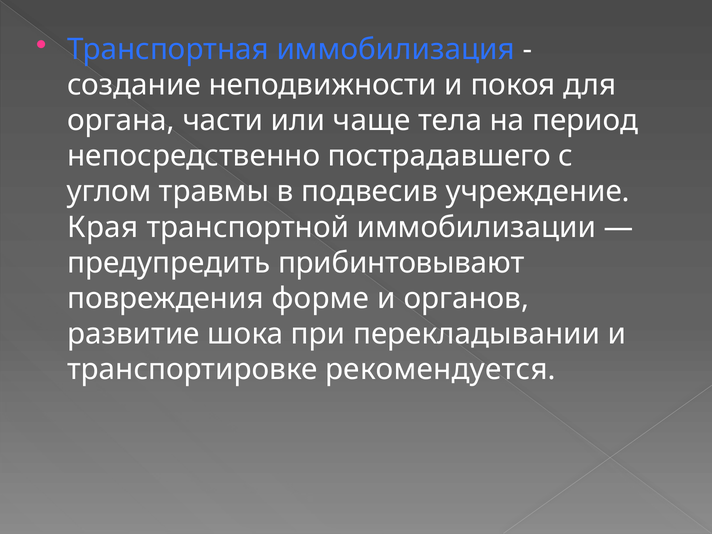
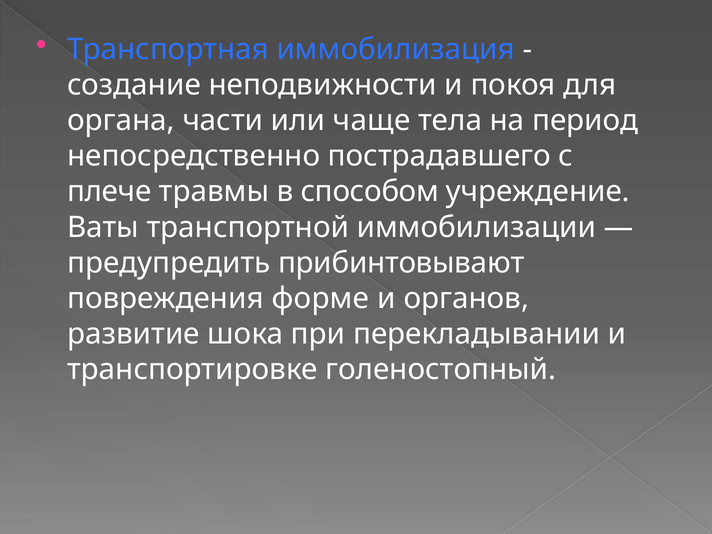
углом: углом -> плече
подвесив: подвесив -> способом
Края: Края -> Ваты
рекомендуется: рекомендуется -> голеностопный
